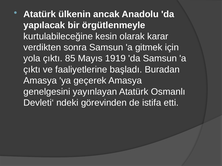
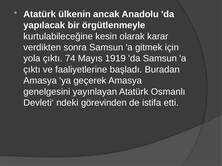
85: 85 -> 74
